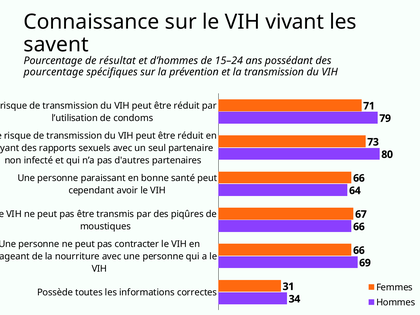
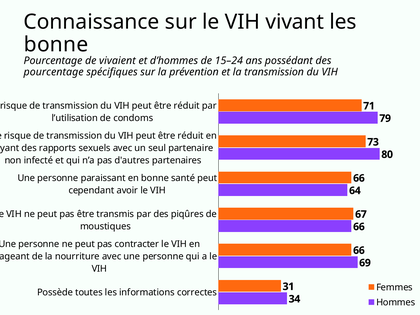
savent at (56, 45): savent -> bonne
résultat: résultat -> vivaient
